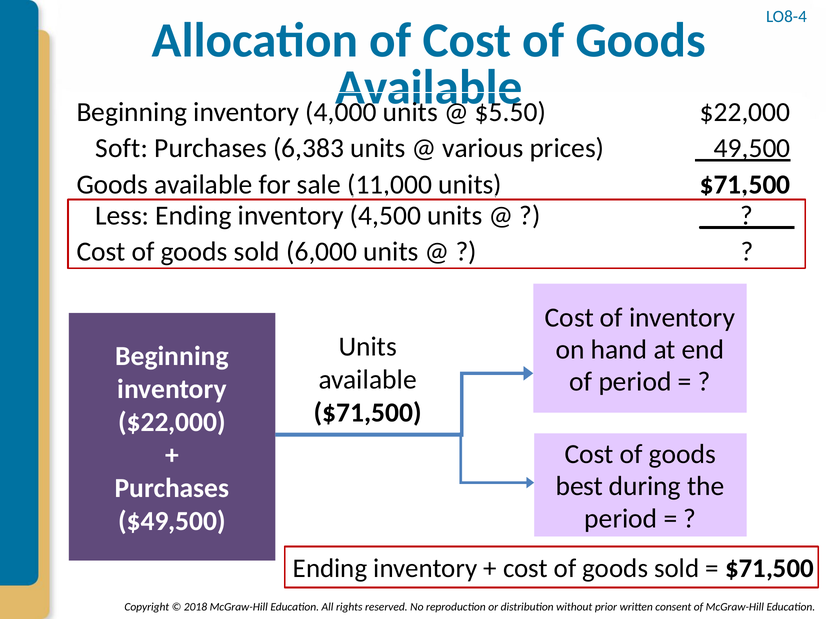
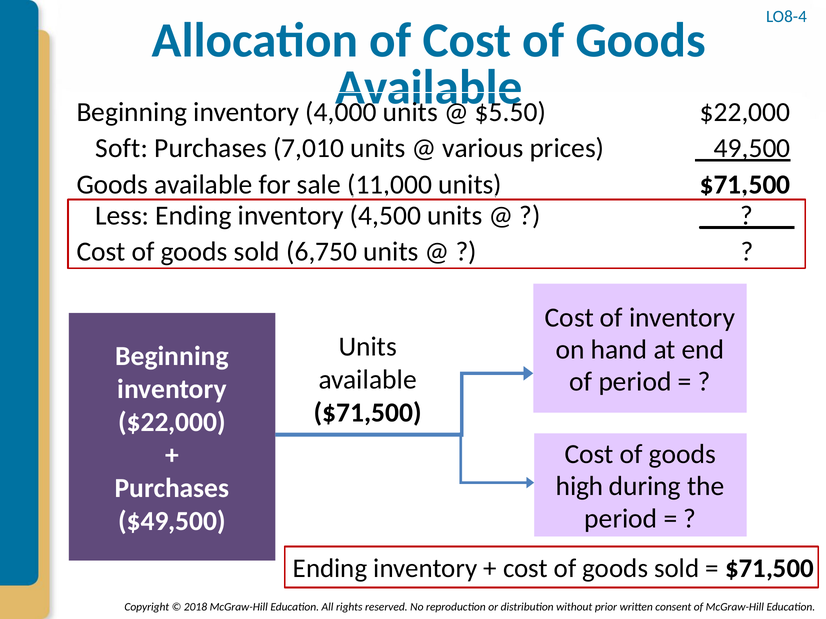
6,383: 6,383 -> 7,010
6,000: 6,000 -> 6,750
best: best -> high
